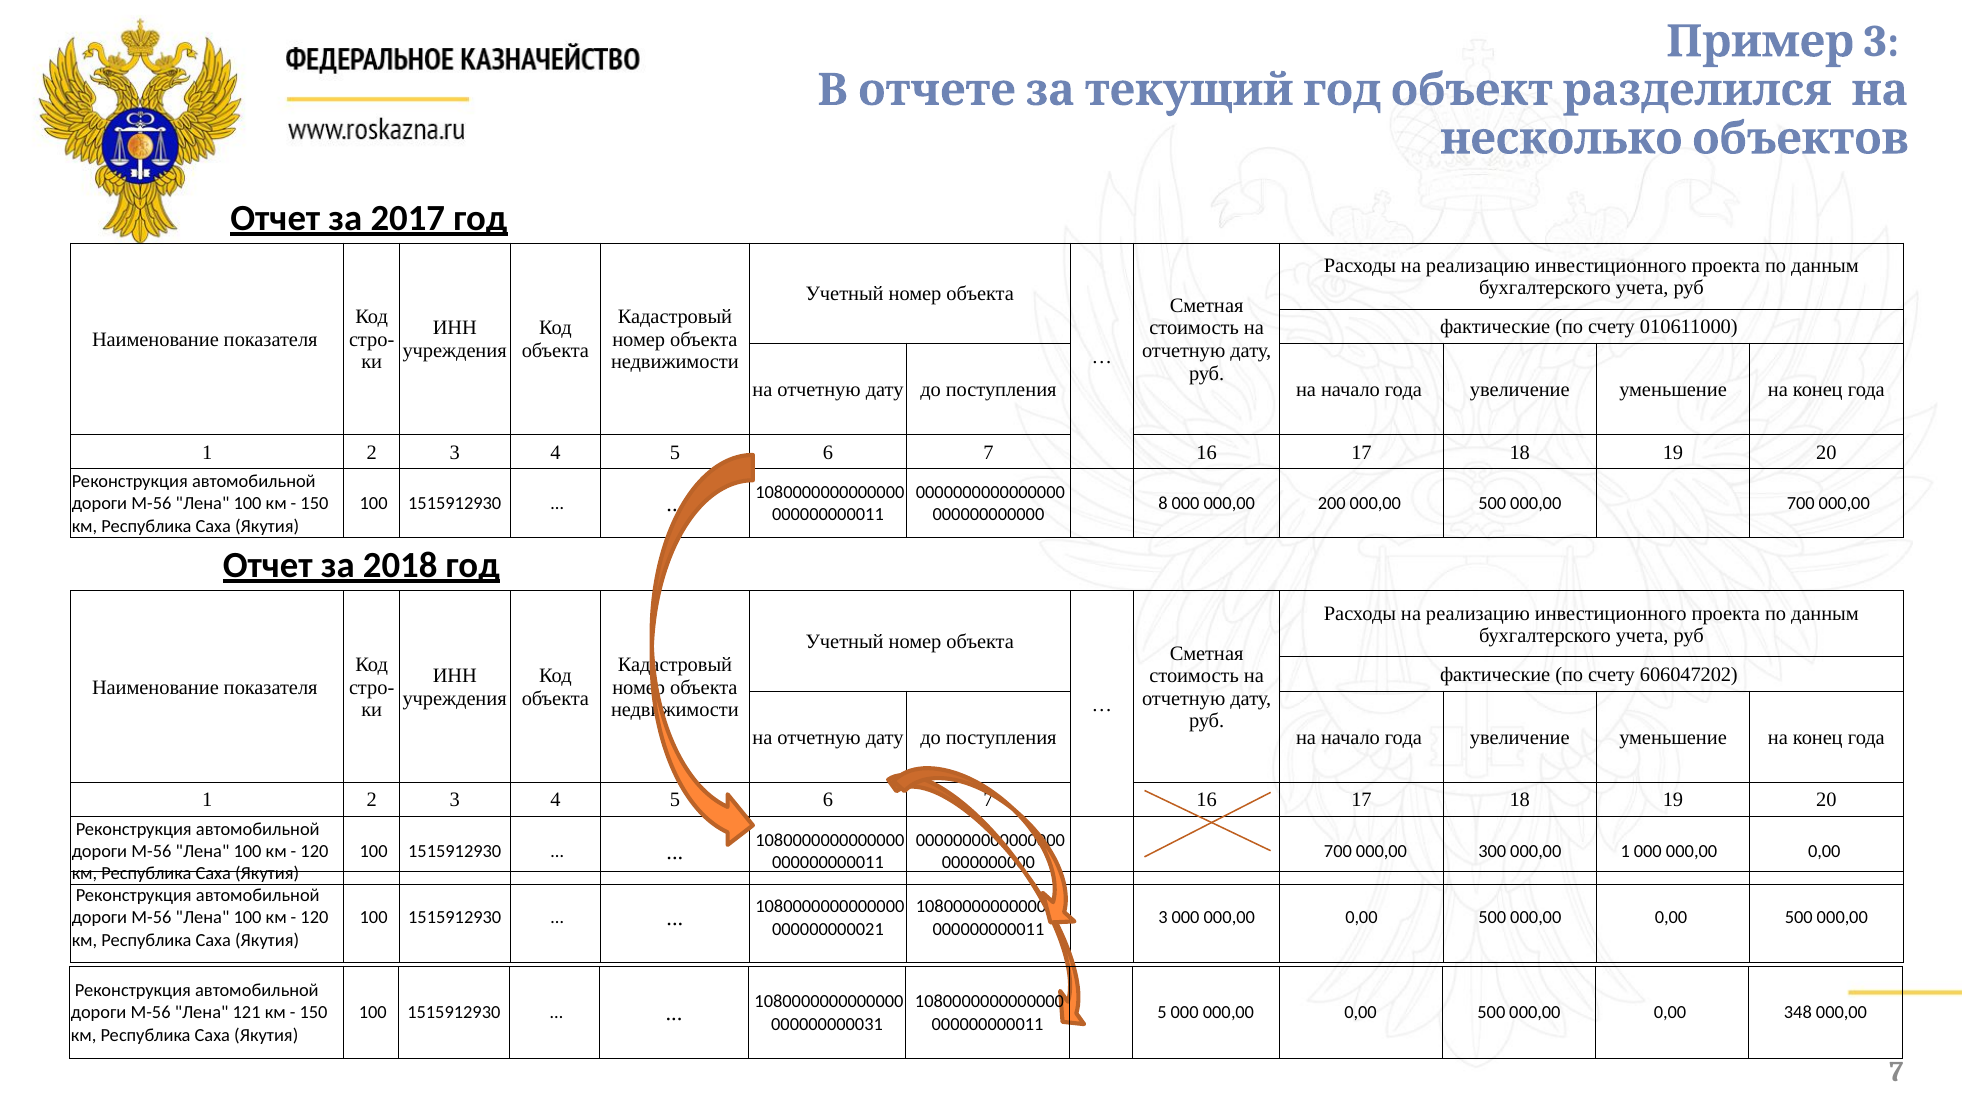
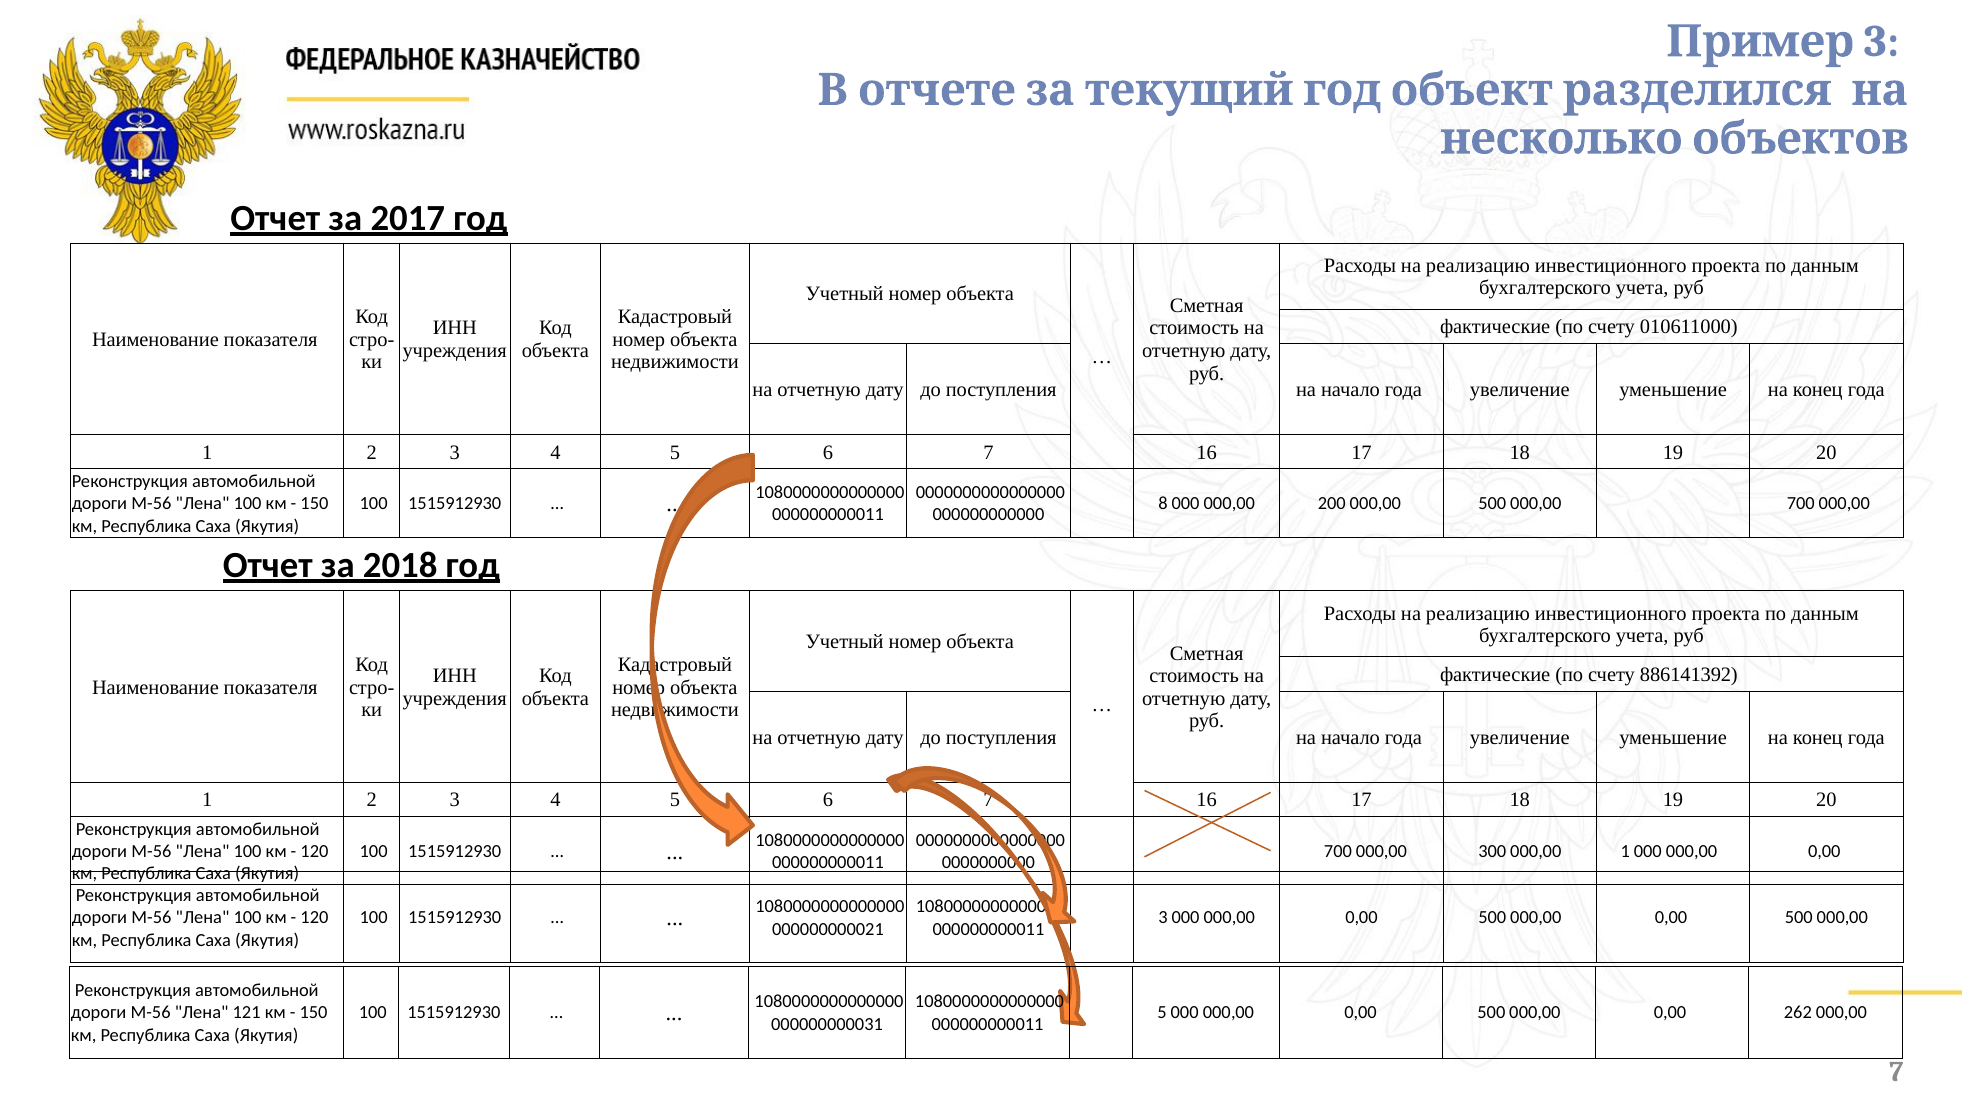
606047202: 606047202 -> 886141392
348: 348 -> 262
